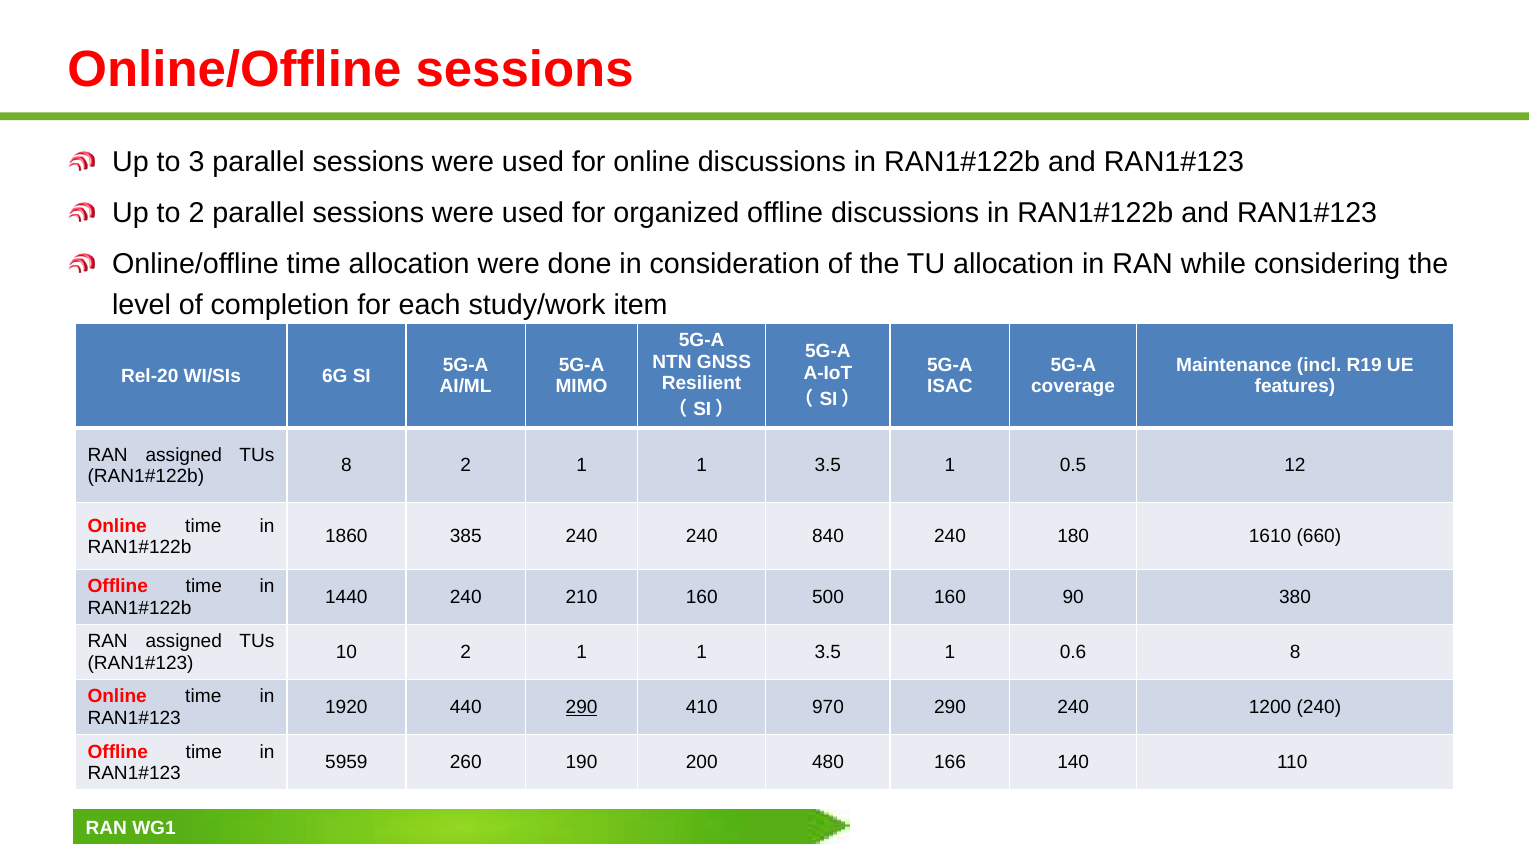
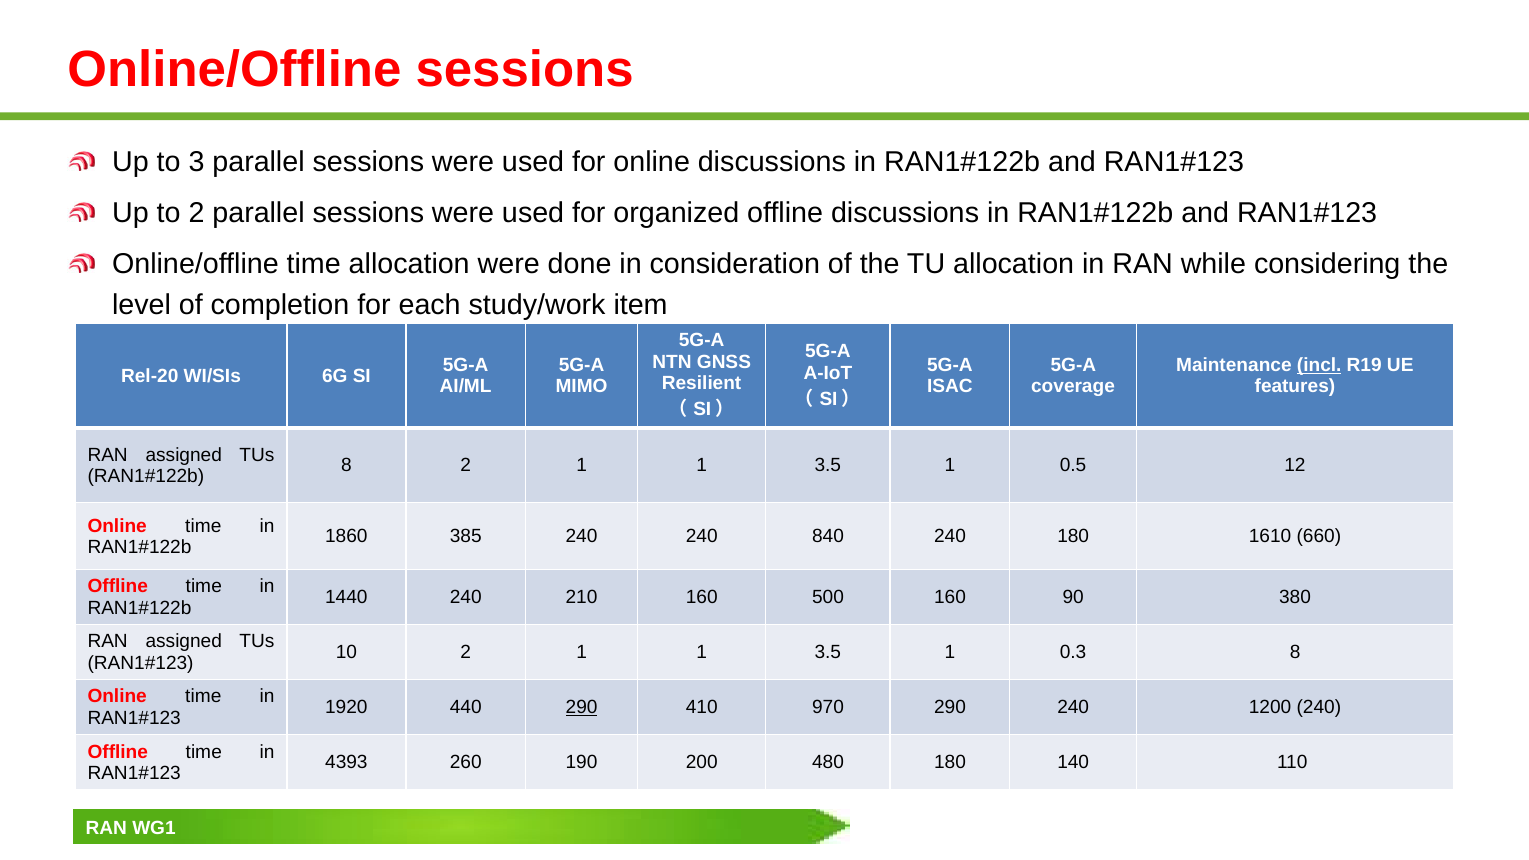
incl underline: none -> present
0.6: 0.6 -> 0.3
5959: 5959 -> 4393
480 166: 166 -> 180
